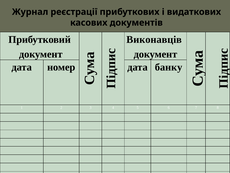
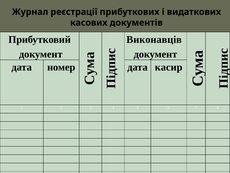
банку: банку -> касир
